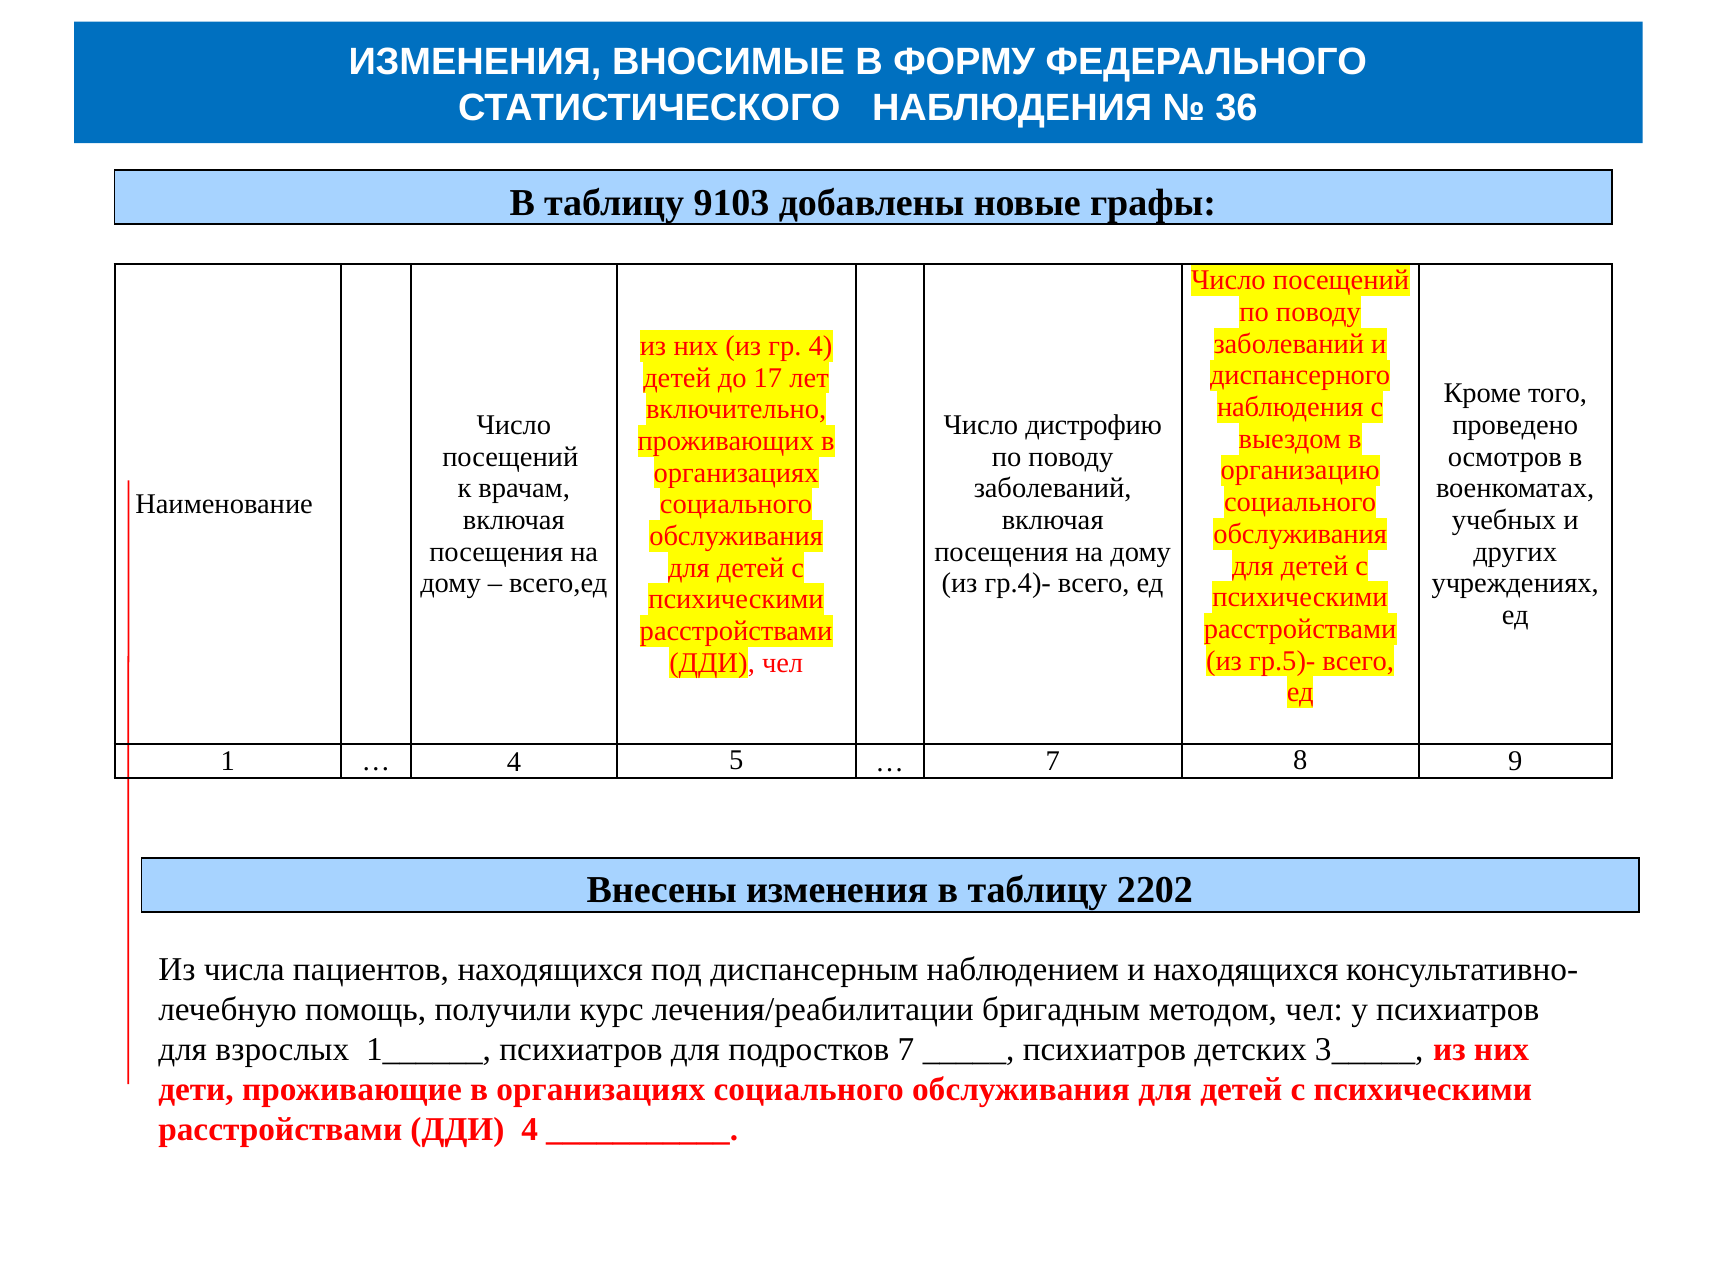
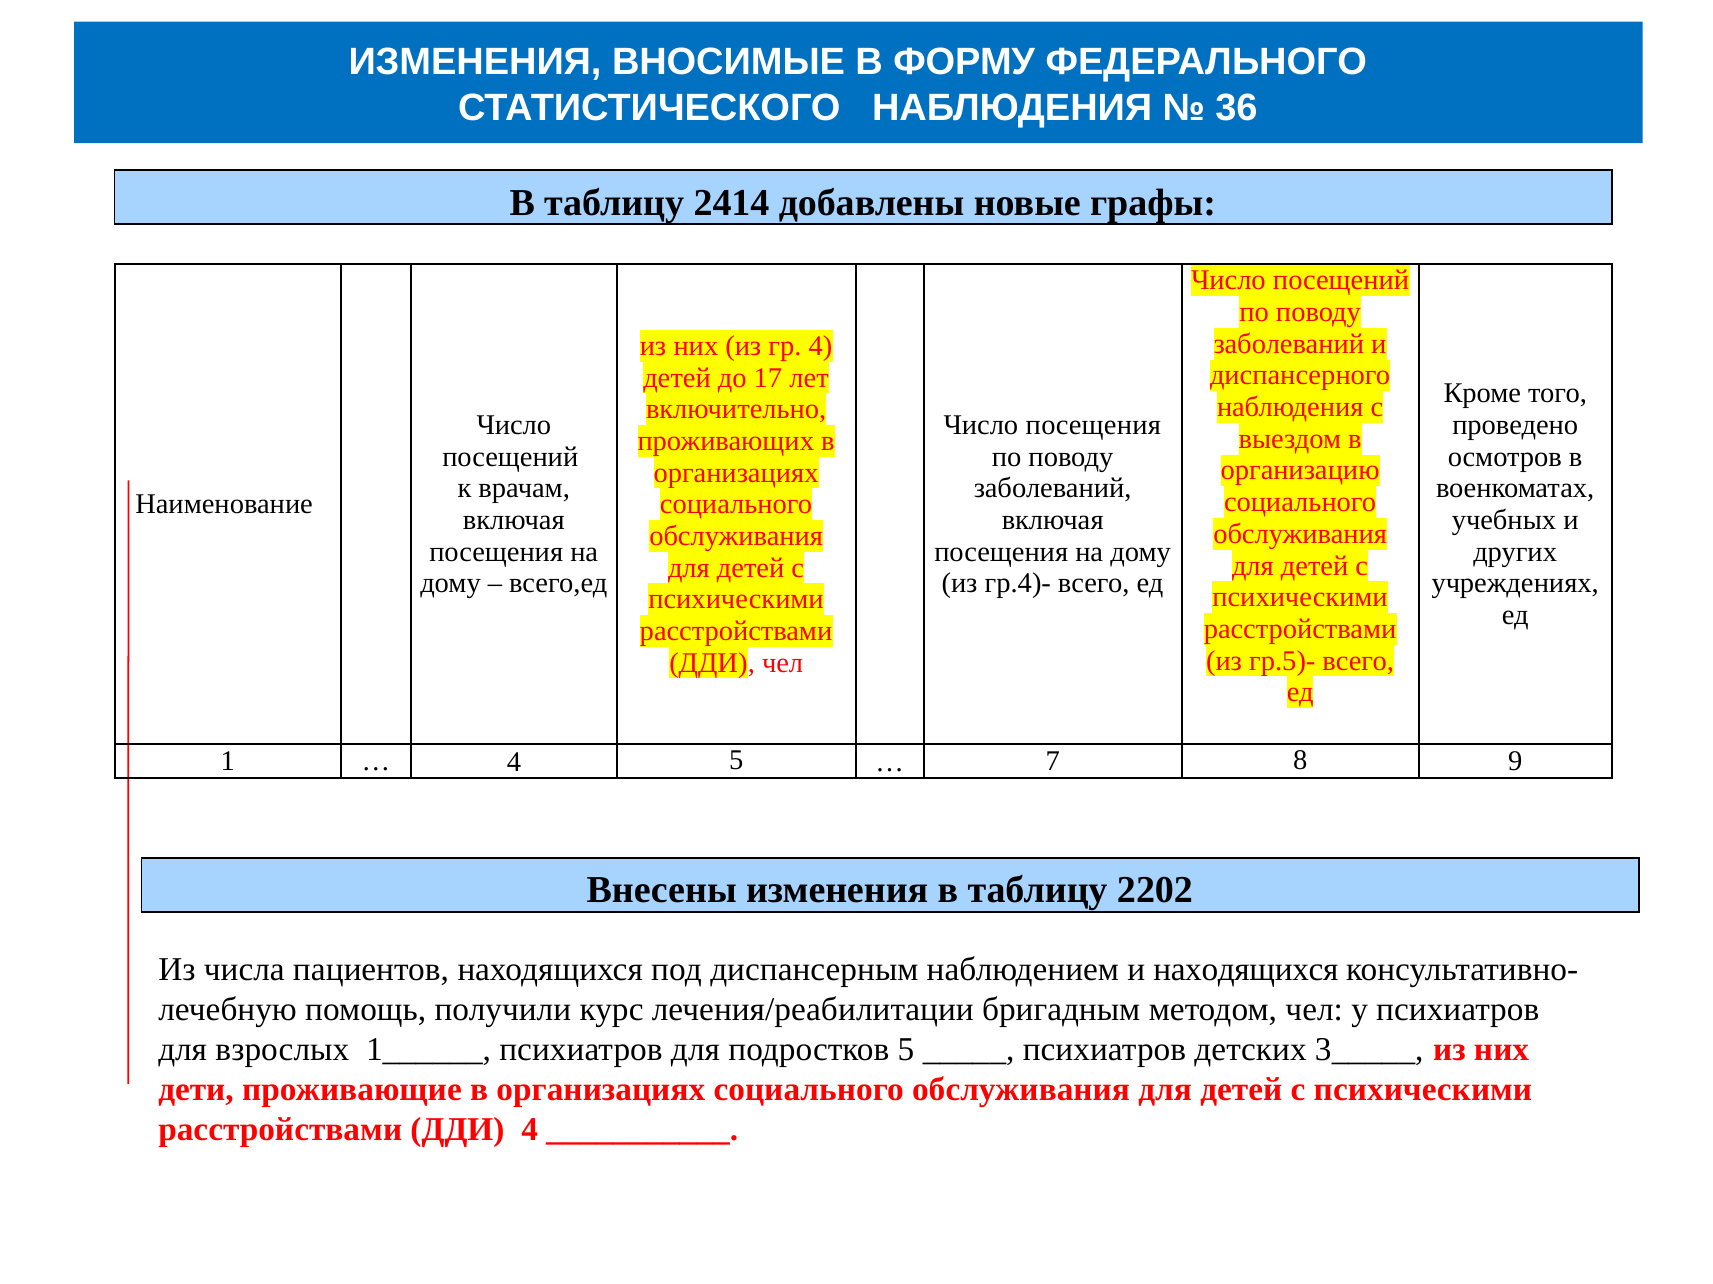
9103: 9103 -> 2414
Число дистрофию: дистрофию -> посещения
подростков 7: 7 -> 5
